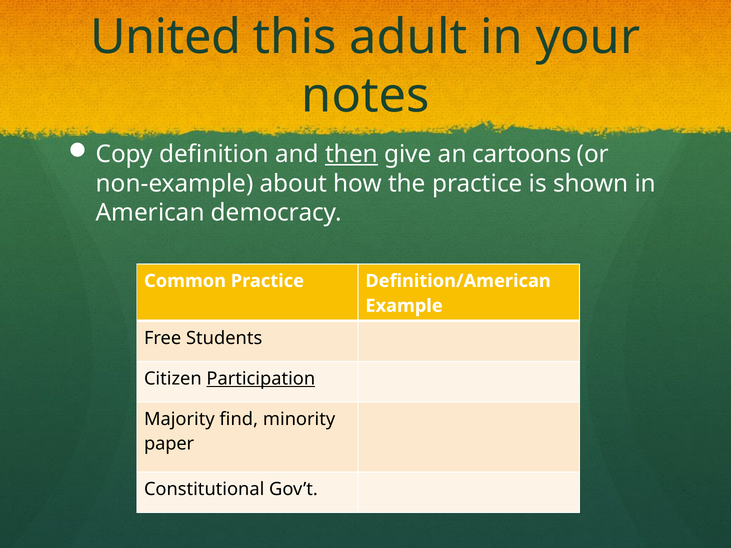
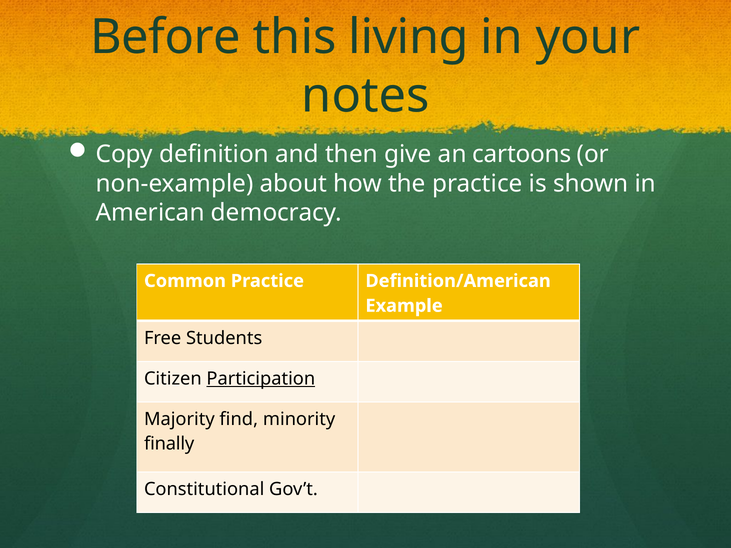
United: United -> Before
adult: adult -> living
then underline: present -> none
paper: paper -> finally
